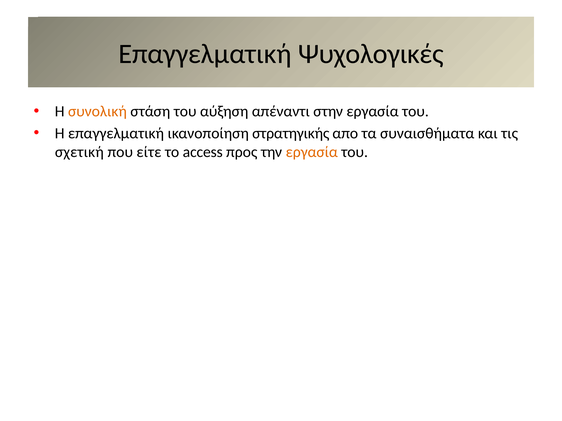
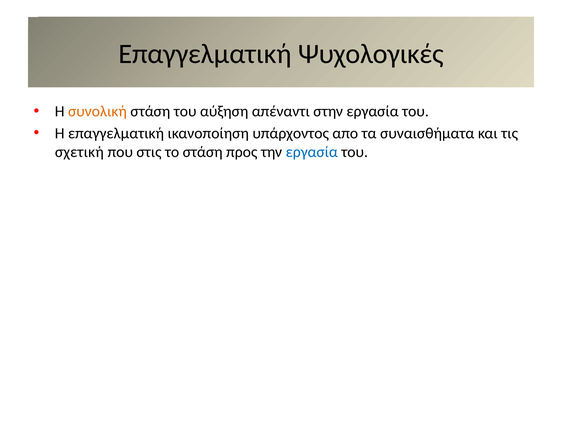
στρατηγικής: στρατηγικής -> υπάρχοντος
είτε: είτε -> στις
το access: access -> στάση
εργασία at (312, 152) colour: orange -> blue
